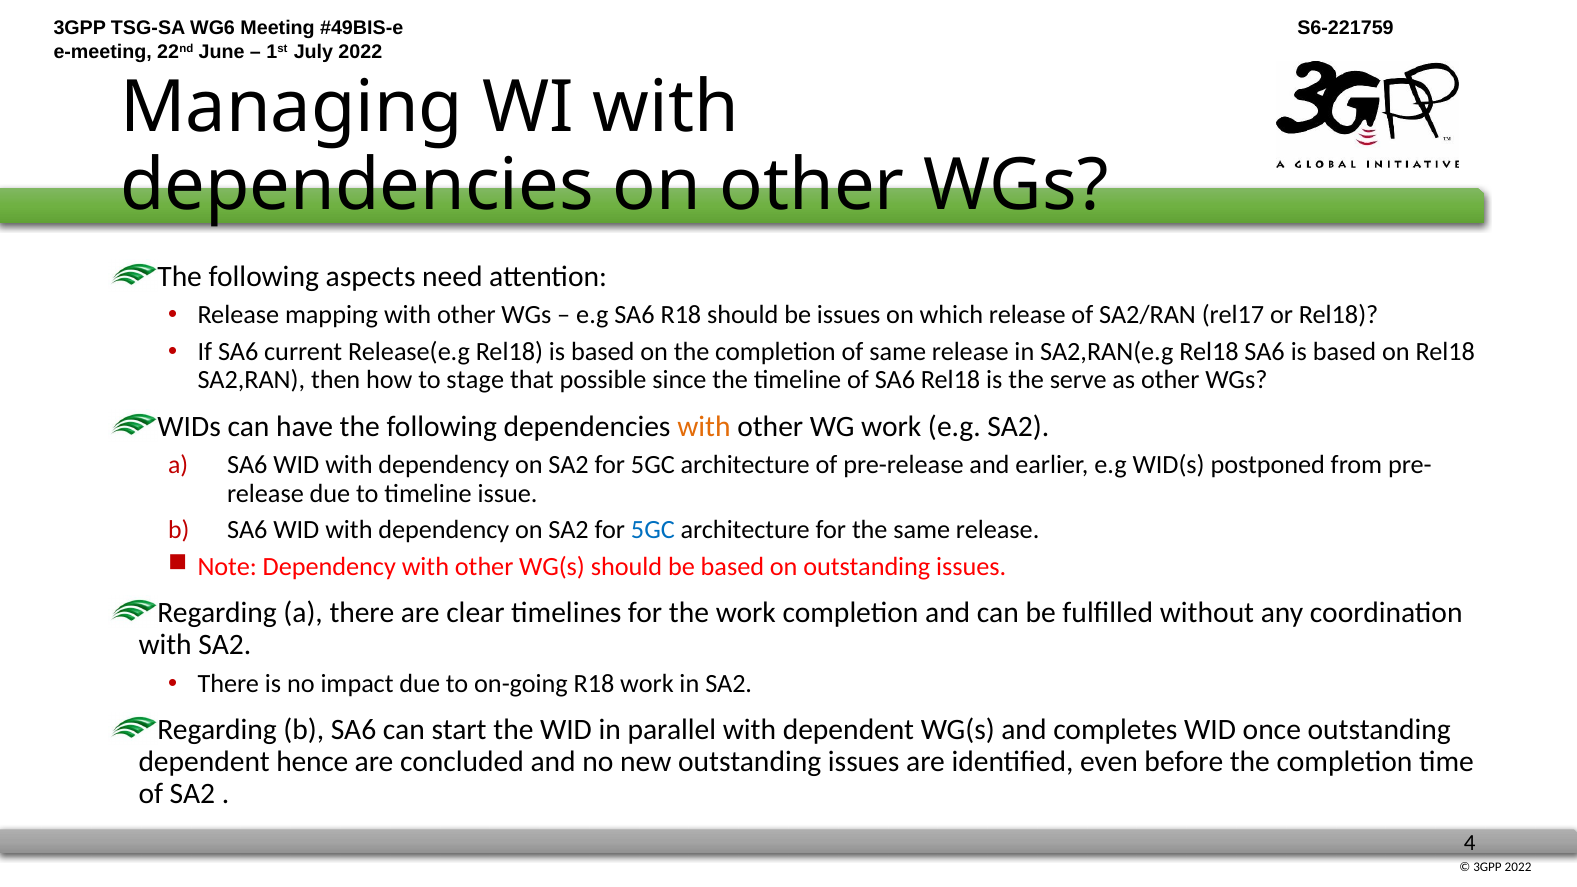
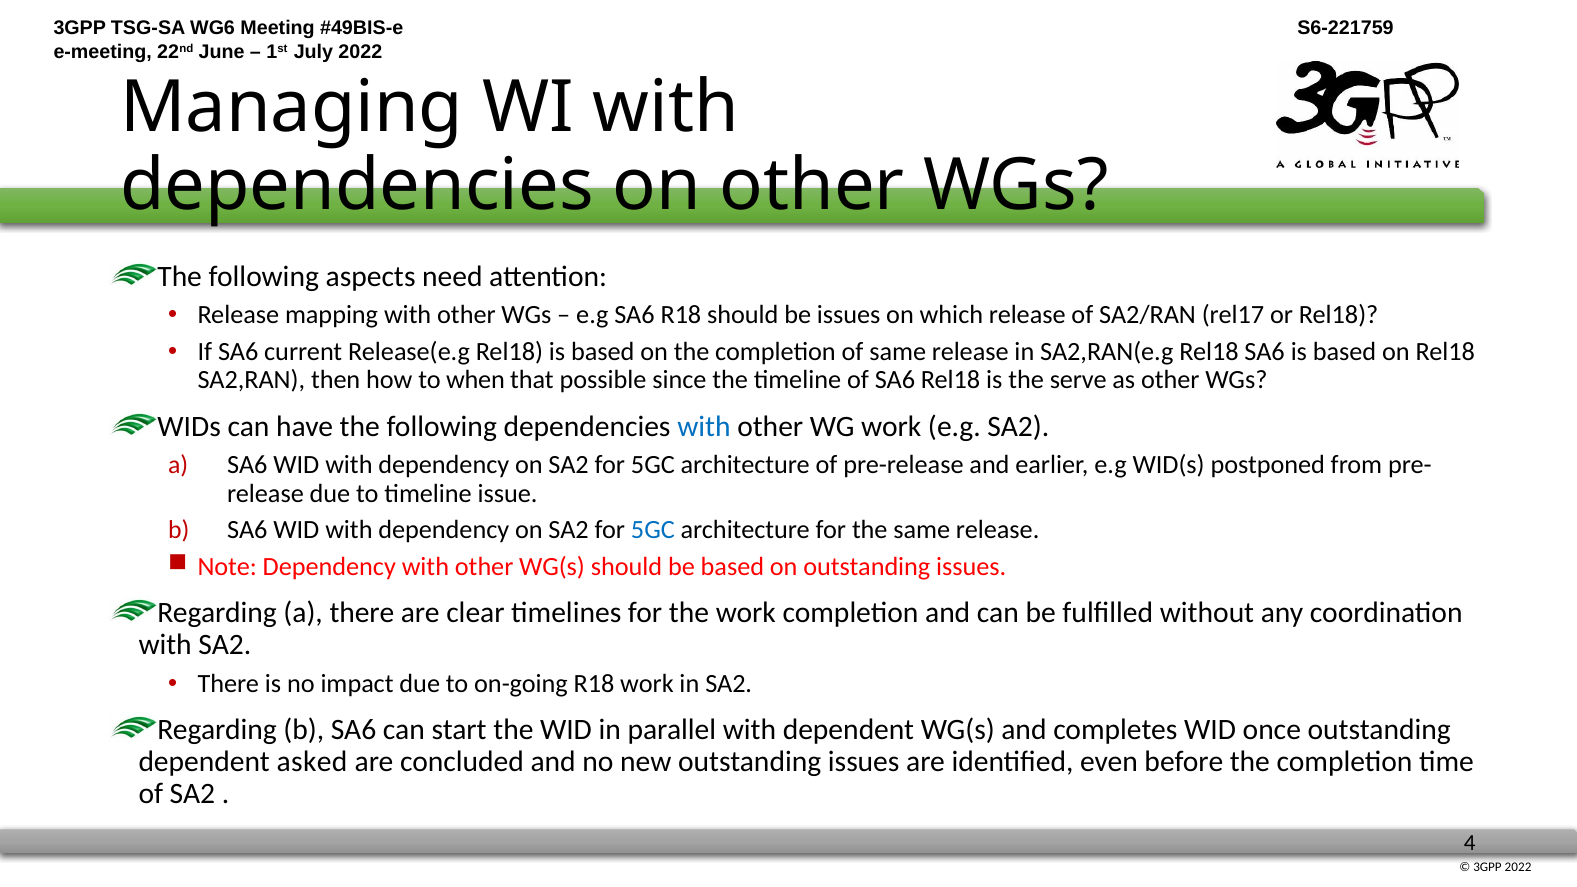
stage: stage -> when
with at (704, 427) colour: orange -> blue
hence: hence -> asked
